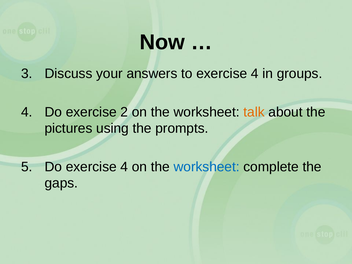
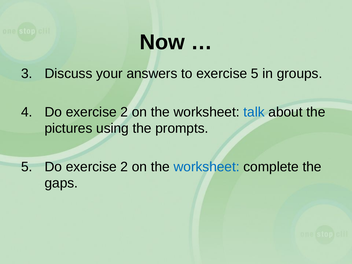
to exercise 4: 4 -> 5
talk colour: orange -> blue
5 Do exercise 4: 4 -> 2
